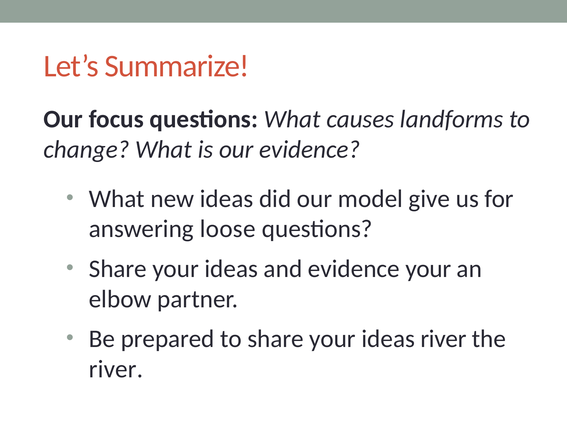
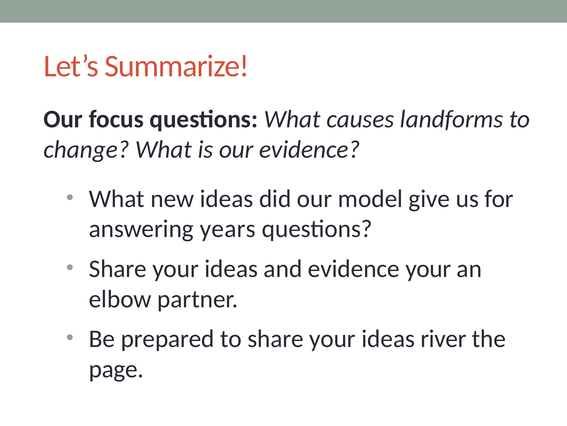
loose: loose -> years
river at (116, 368): river -> page
